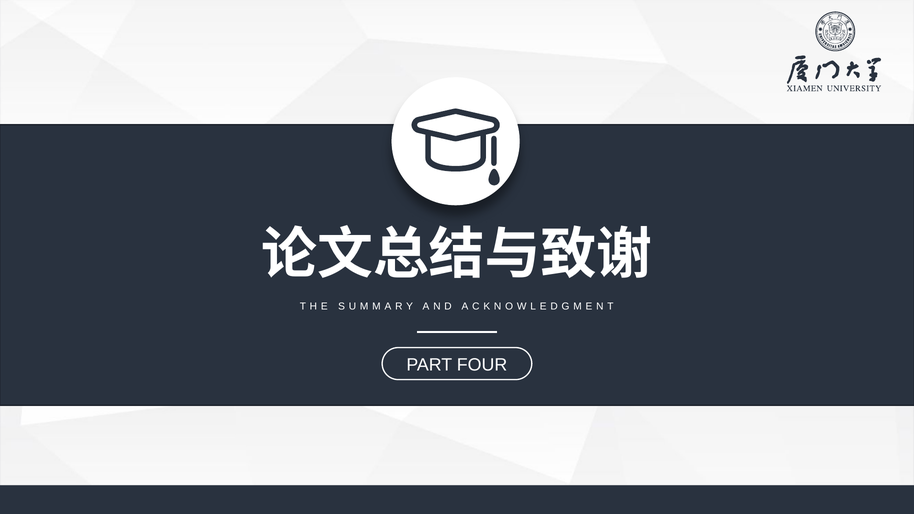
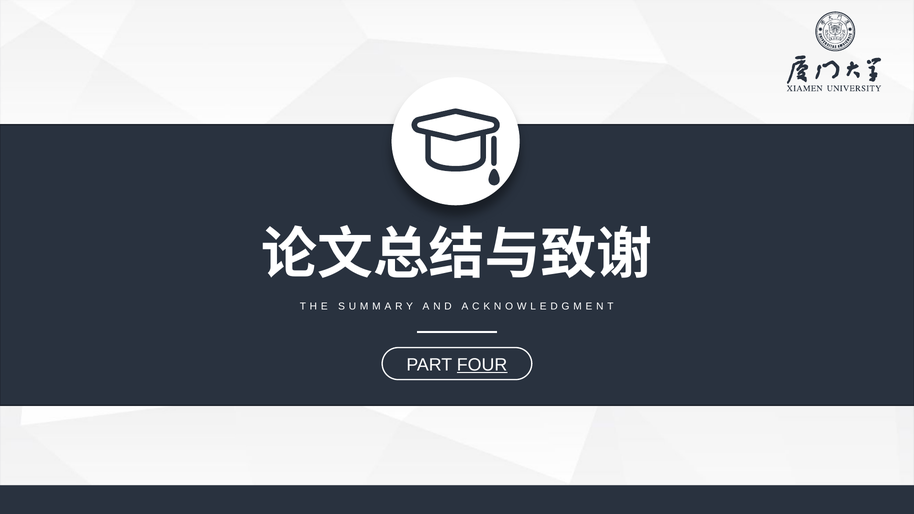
FOUR underline: none -> present
